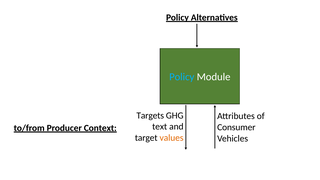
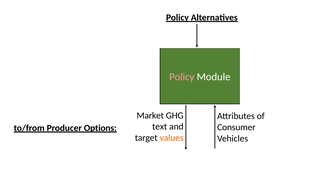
Policy at (182, 77) colour: light blue -> pink
Targets: Targets -> Market
Context: Context -> Options
